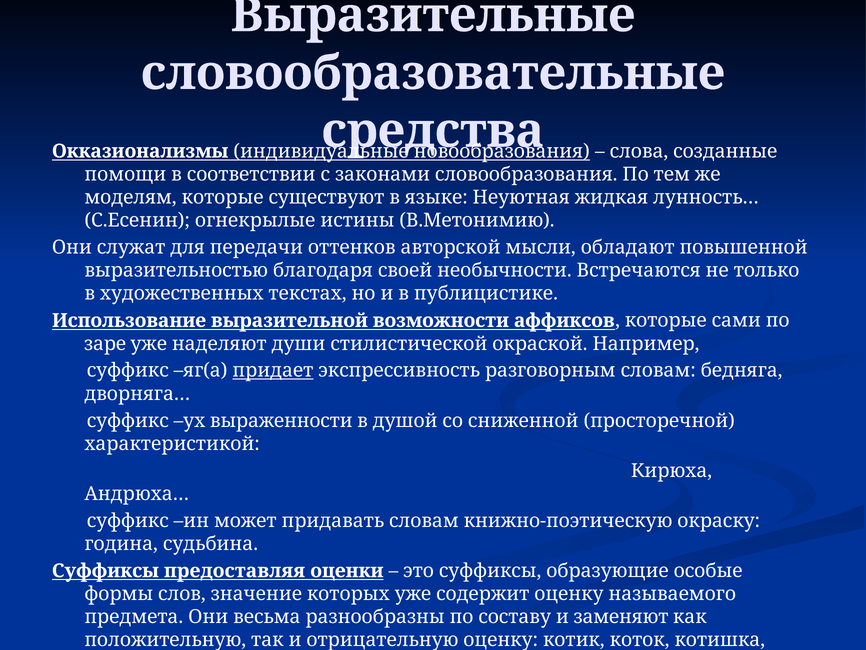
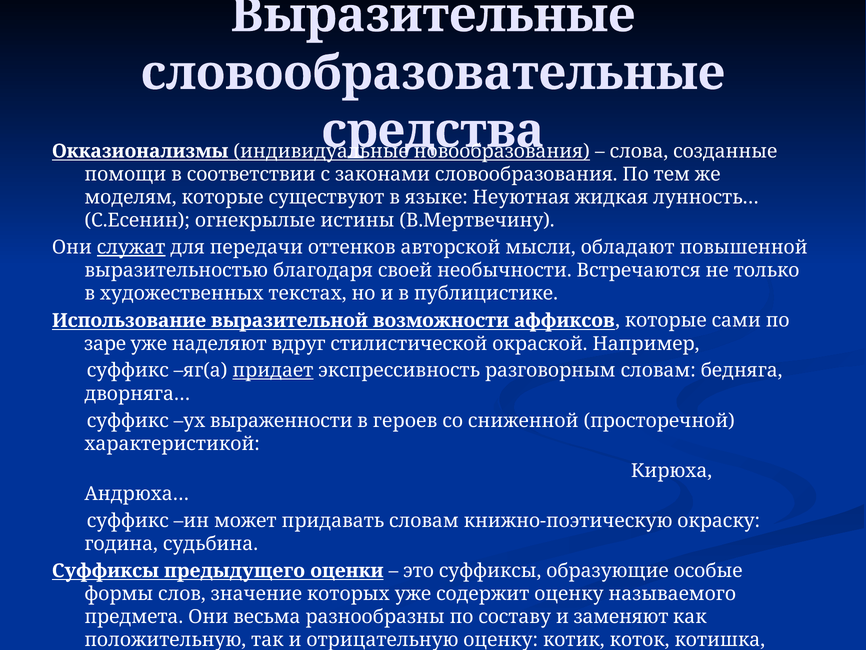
В.Метонимию: В.Метонимию -> В.Мертвечину
служат underline: none -> present
души: души -> вдруг
душой: душой -> героев
предоставляя: предоставляя -> предыдущего
